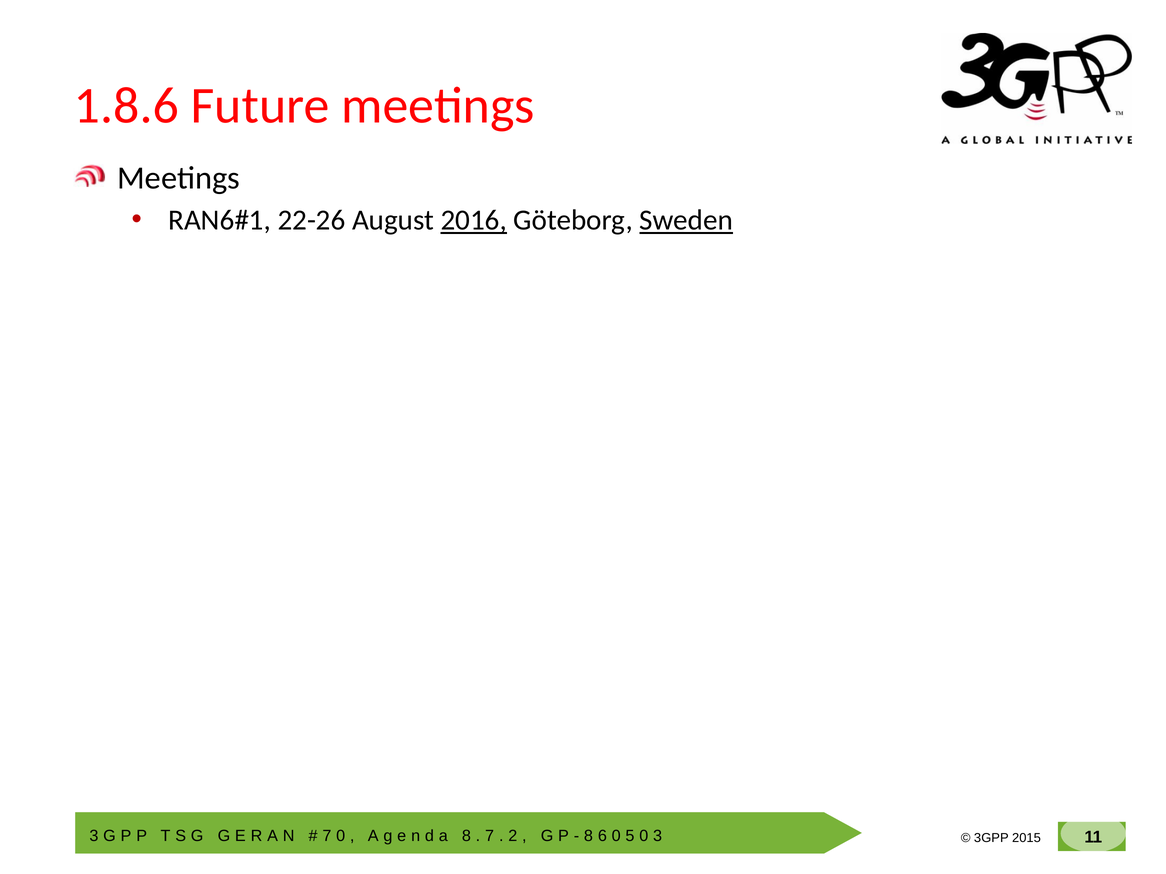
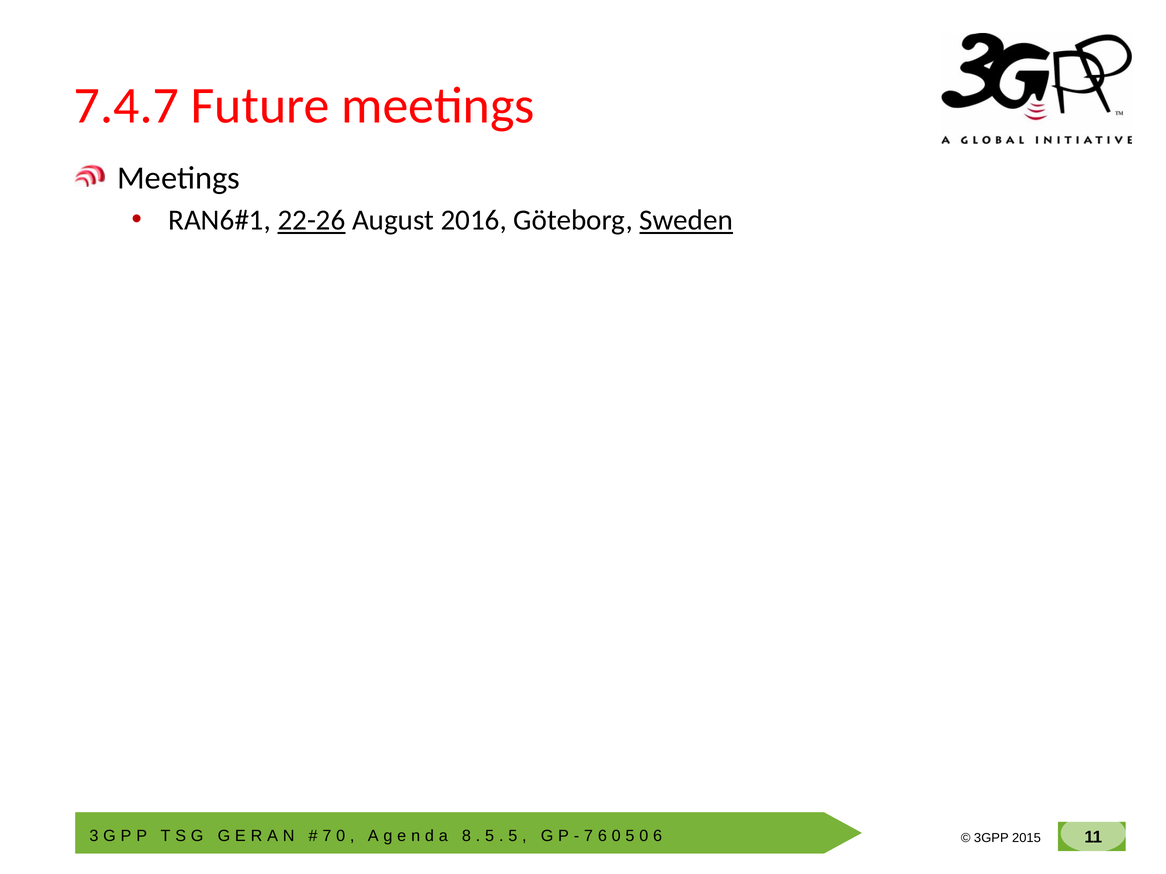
1.8.6: 1.8.6 -> 7.4.7
22-26 underline: none -> present
2016 underline: present -> none
7 at (490, 836): 7 -> 5
2 at (513, 836): 2 -> 5
8 at (588, 836): 8 -> 7
3 at (658, 836): 3 -> 6
